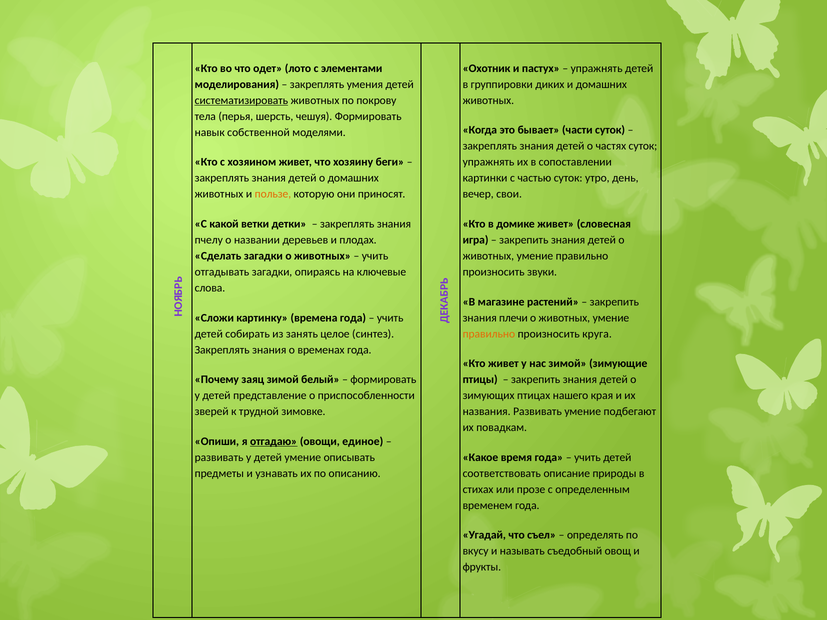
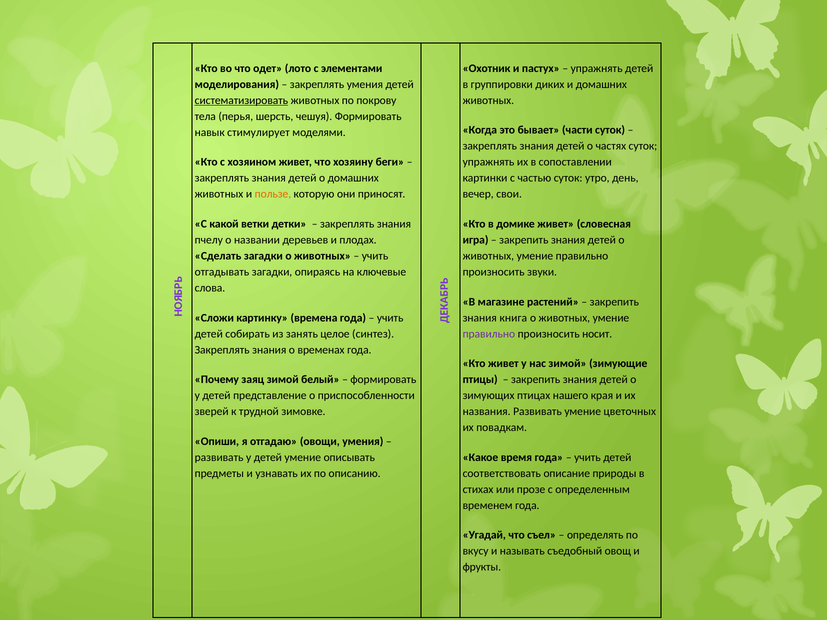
собственной: собственной -> стимулирует
плечи: плечи -> книга
правильно at (489, 334) colour: orange -> purple
круга: круга -> носит
подбегают: подбегают -> цветочных
отгадаю underline: present -> none
овощи единое: единое -> умения
